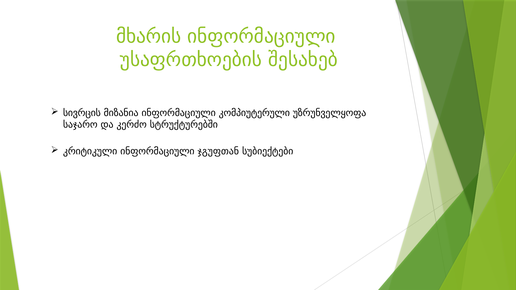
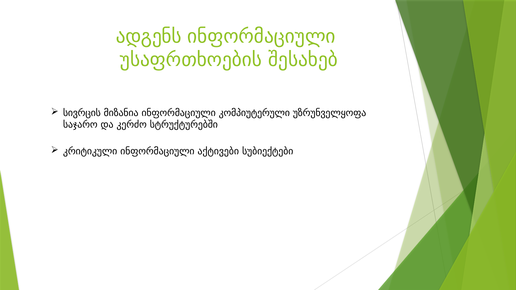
მხარის: მხარის -> ადგენს
ჯგუფთან: ჯგუფთან -> აქტივები
